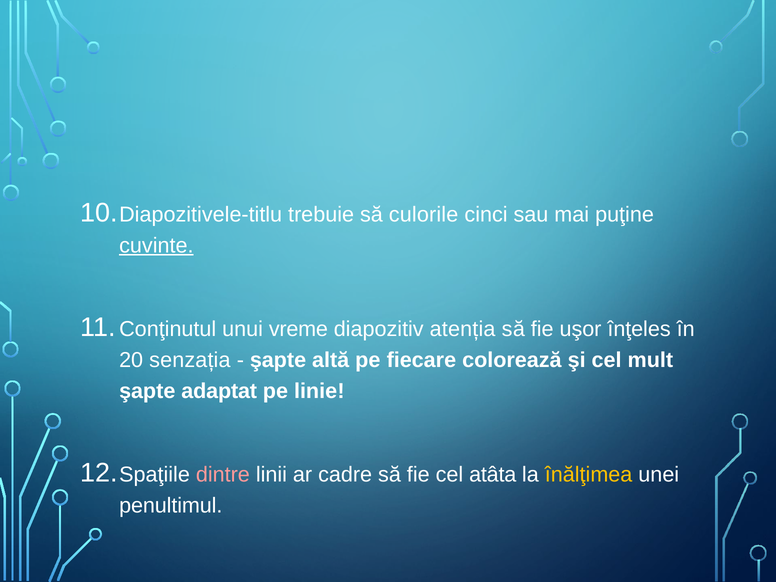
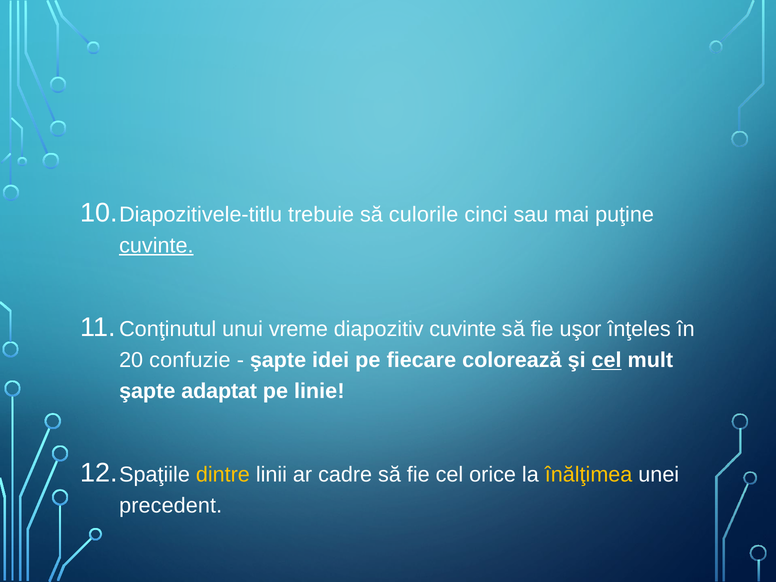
diapozitiv atenția: atenția -> cuvinte
senzația: senzația -> confuzie
altă: altă -> idei
cel at (607, 360) underline: none -> present
dintre colour: pink -> yellow
atâta: atâta -> orice
penultimul: penultimul -> precedent
